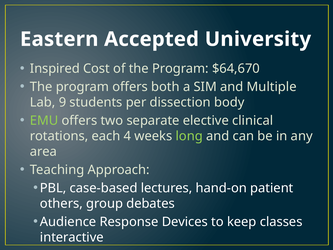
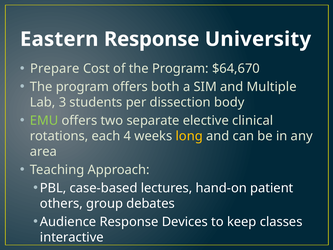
Eastern Accepted: Accepted -> Response
Inspired: Inspired -> Prepare
9: 9 -> 3
long colour: light green -> yellow
